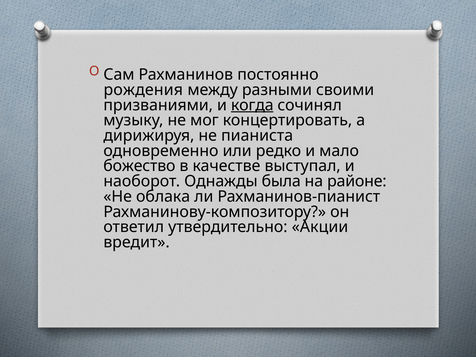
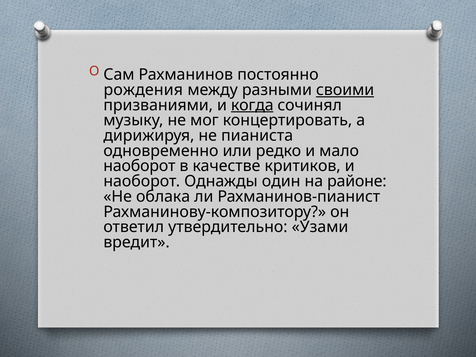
своими underline: none -> present
божество at (139, 166): божество -> наоборот
выступал: выступал -> критиков
была: была -> один
Акции: Акции -> Узами
